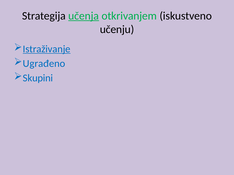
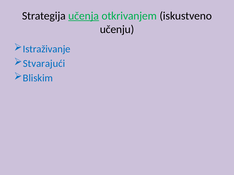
Istraživanje underline: present -> none
Ugrađeno: Ugrađeno -> Stvarajući
Skupini: Skupini -> Bliskim
